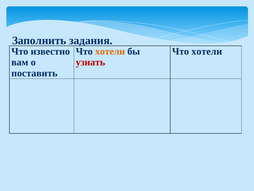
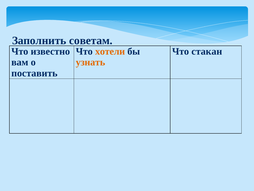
задания: задания -> советам
хотели at (207, 51): хотели -> стакан
узнать colour: red -> orange
